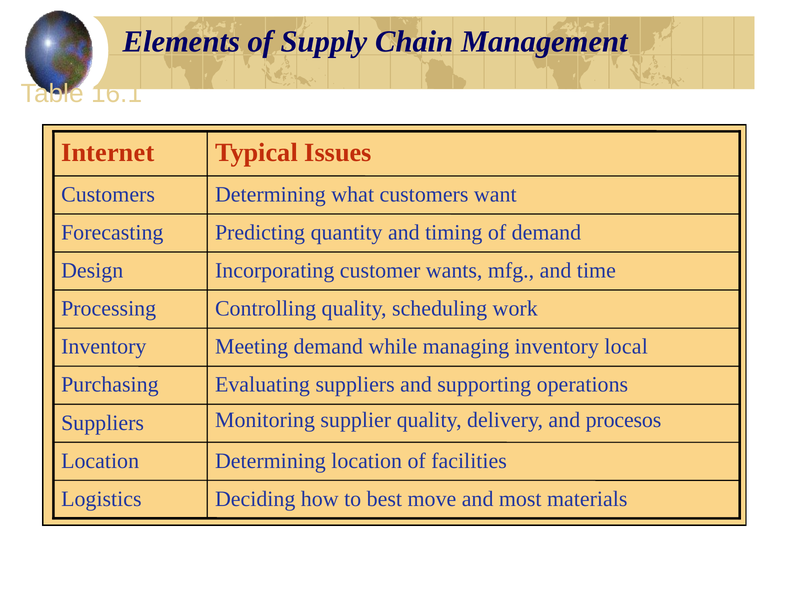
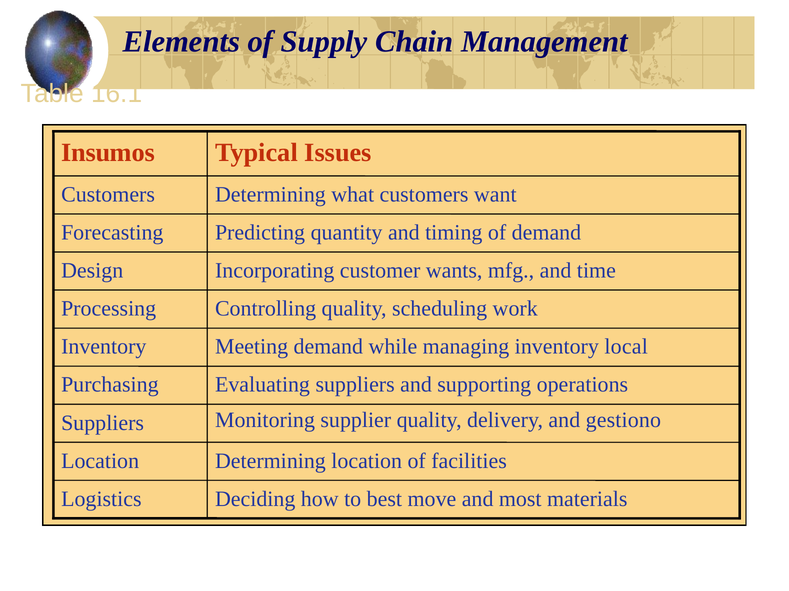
Internet: Internet -> Insumos
procesos: procesos -> gestiono
